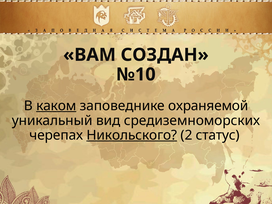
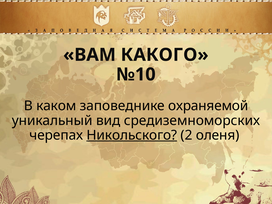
СОЗДАН: СОЗДАН -> КАКОГО
каком underline: present -> none
статус: статус -> оленя
